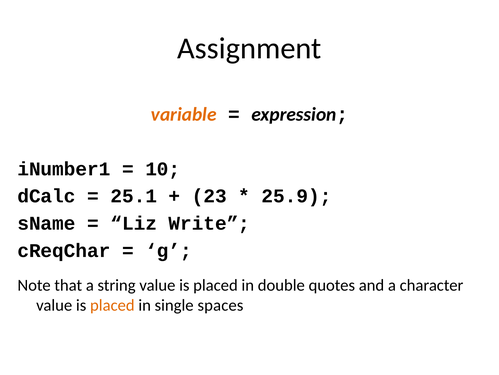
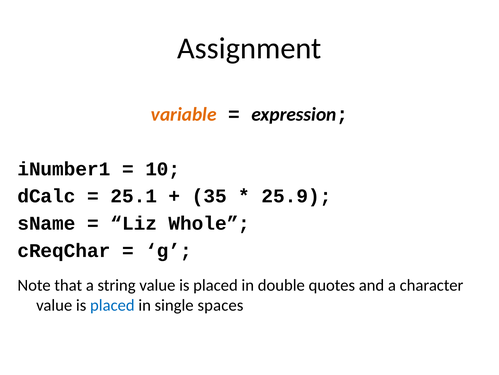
23: 23 -> 35
Write: Write -> Whole
placed at (112, 305) colour: orange -> blue
